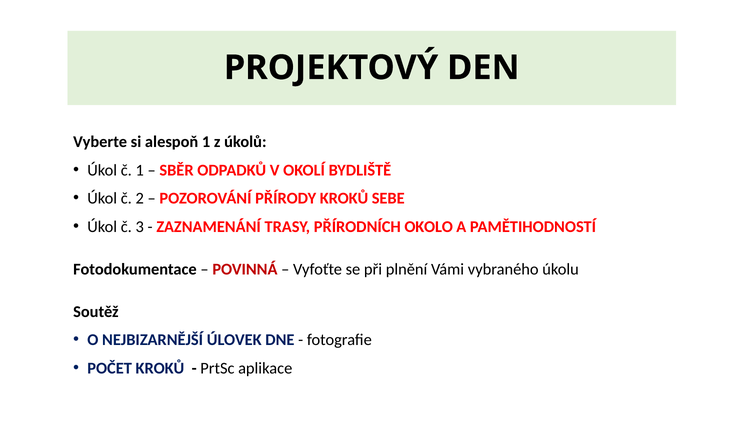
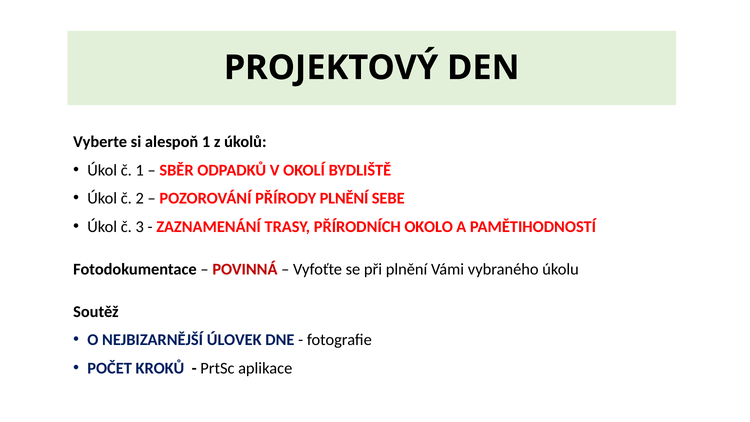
PŘÍRODY KROKŮ: KROKŮ -> PLNĚNÍ
